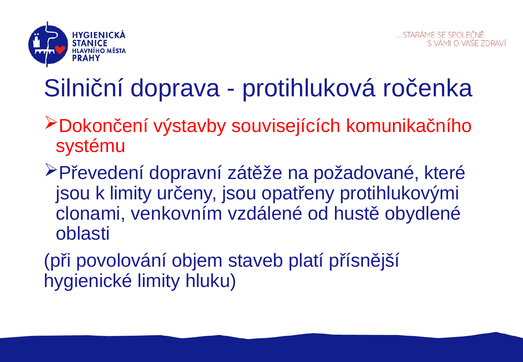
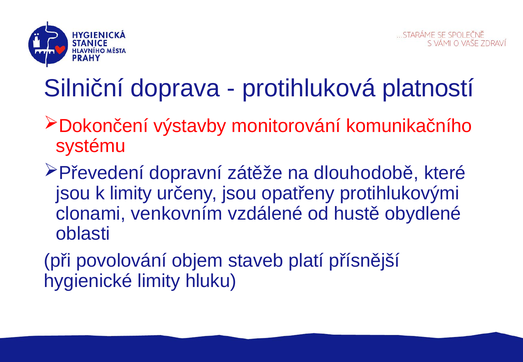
ročenka: ročenka -> platností
souvisejících: souvisejících -> monitorování
požadované: požadované -> dlouhodobě
